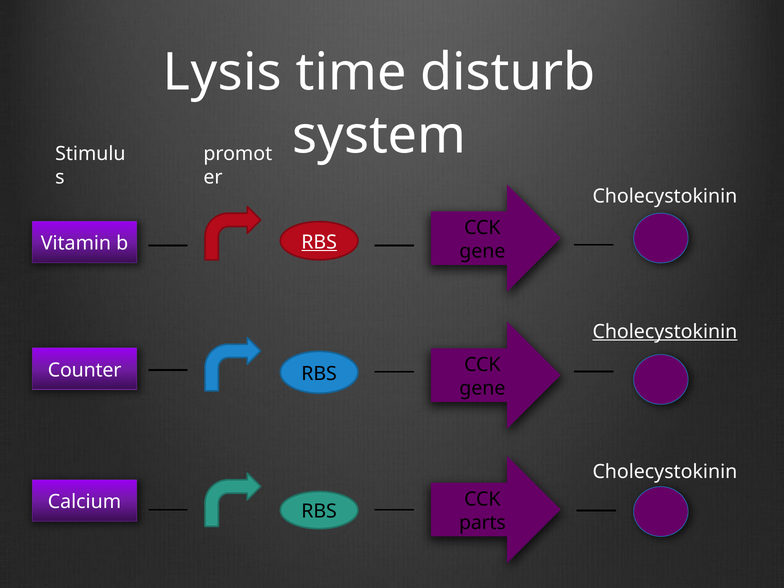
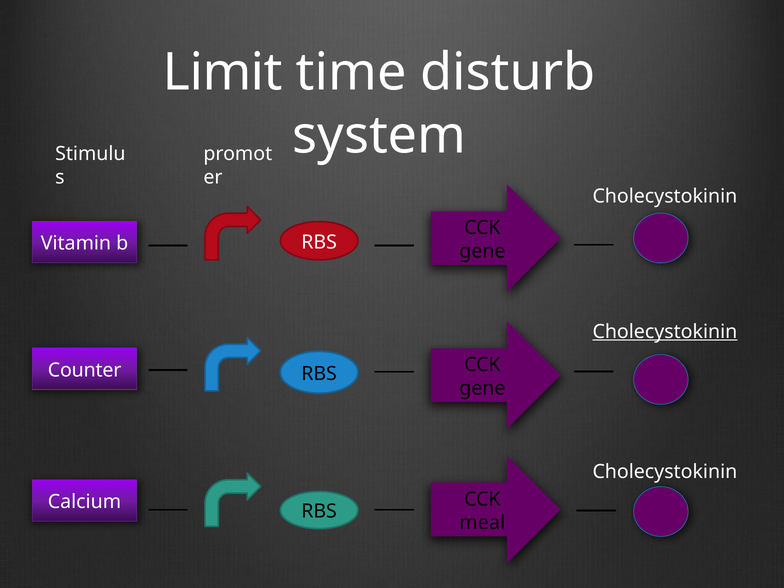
Lysis: Lysis -> Limit
RBS at (319, 242) underline: present -> none
parts: parts -> meal
